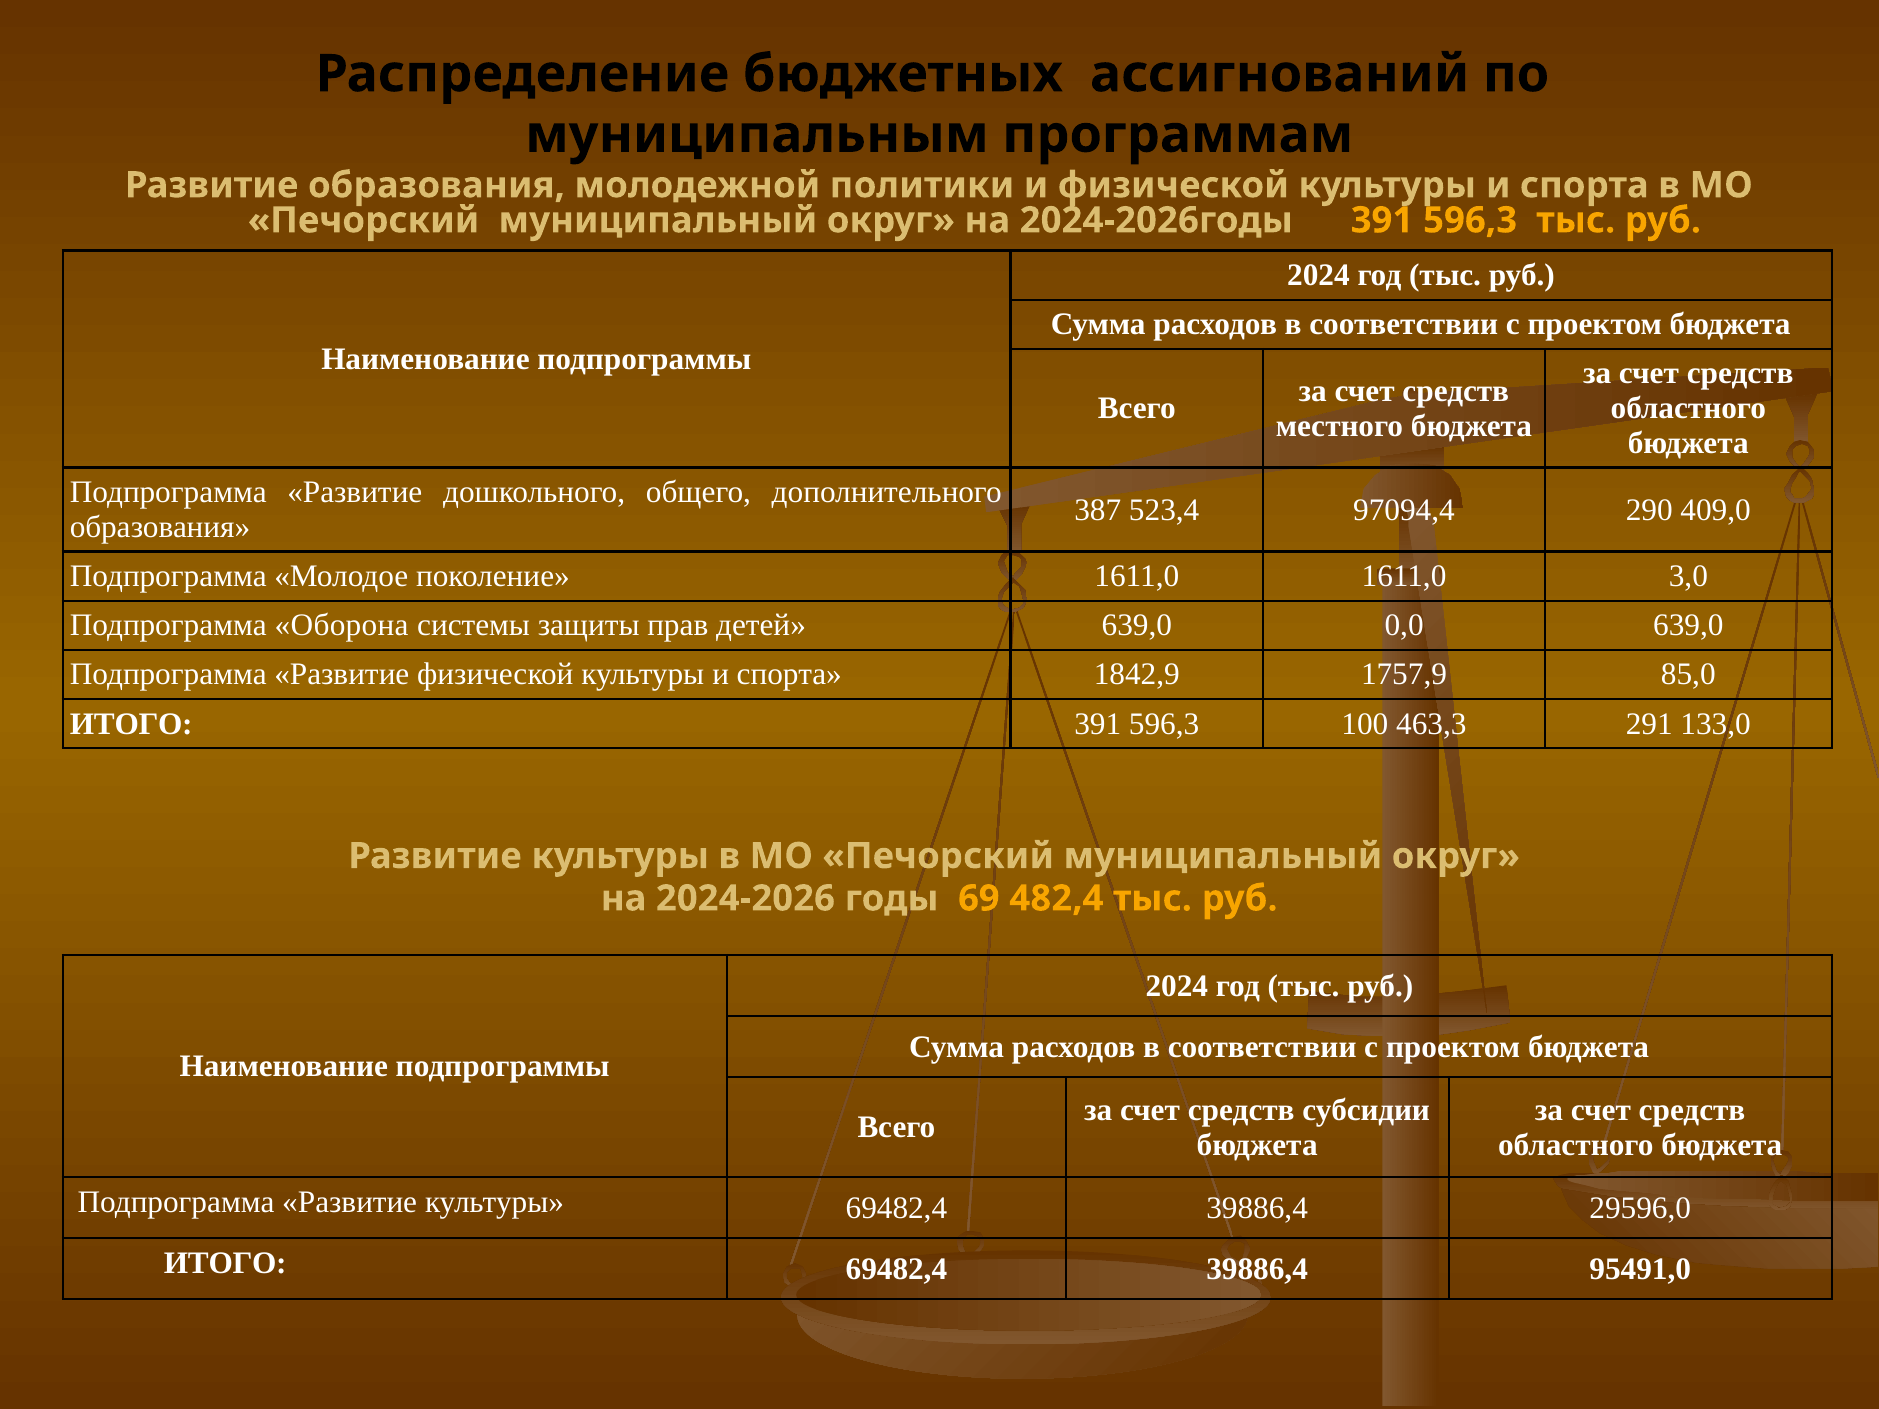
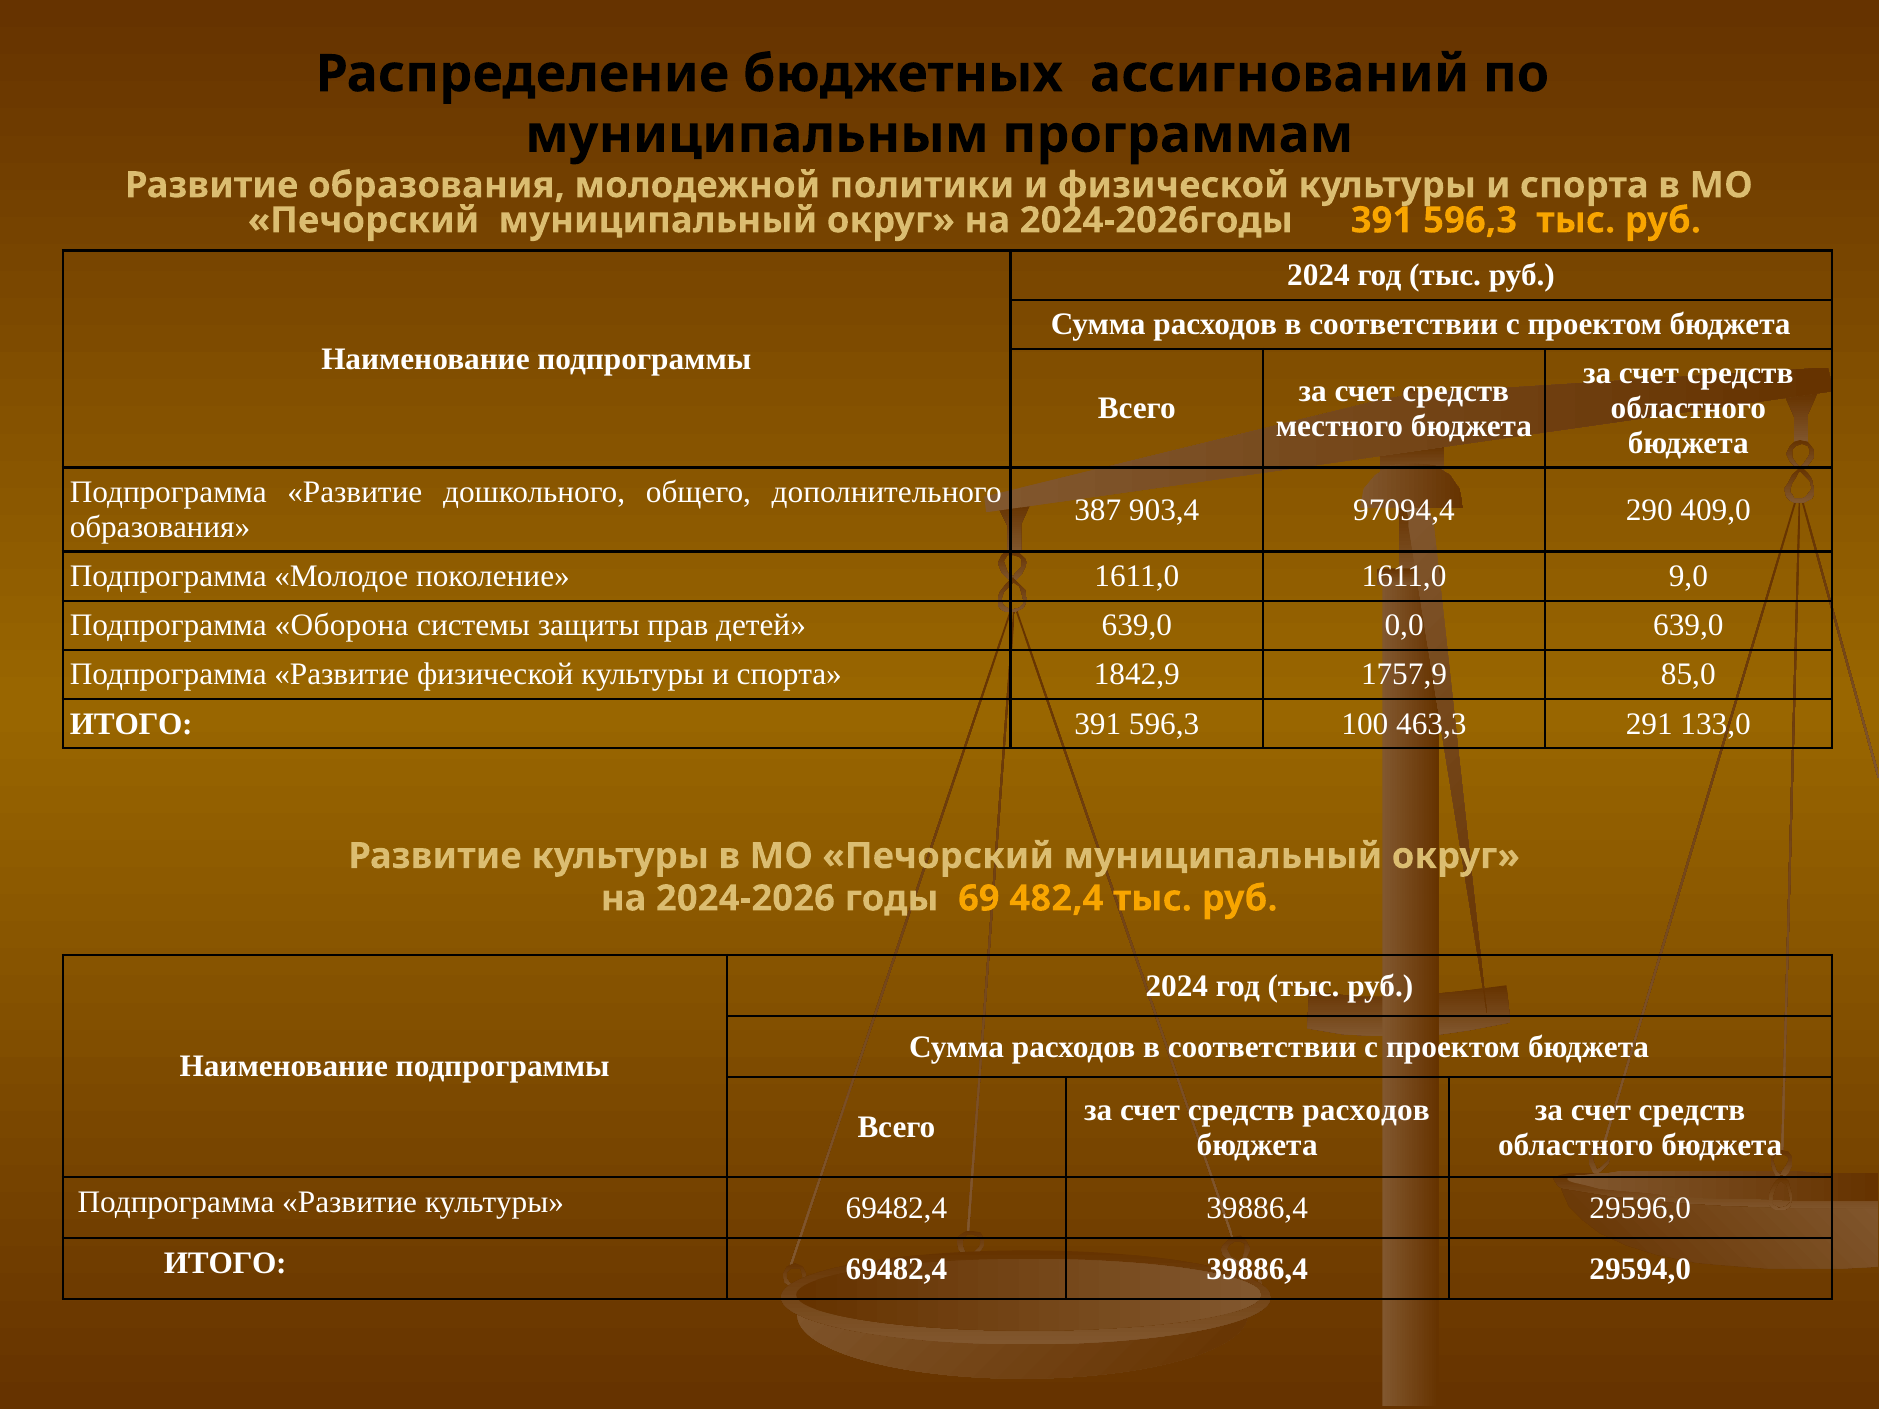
523,4: 523,4 -> 903,4
3,0: 3,0 -> 9,0
средств субсидии: субсидии -> расходов
95491,0: 95491,0 -> 29594,0
